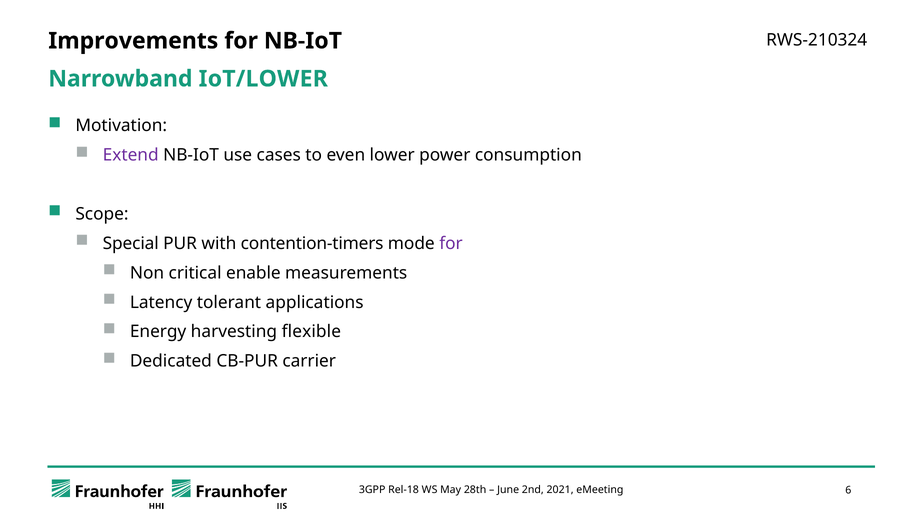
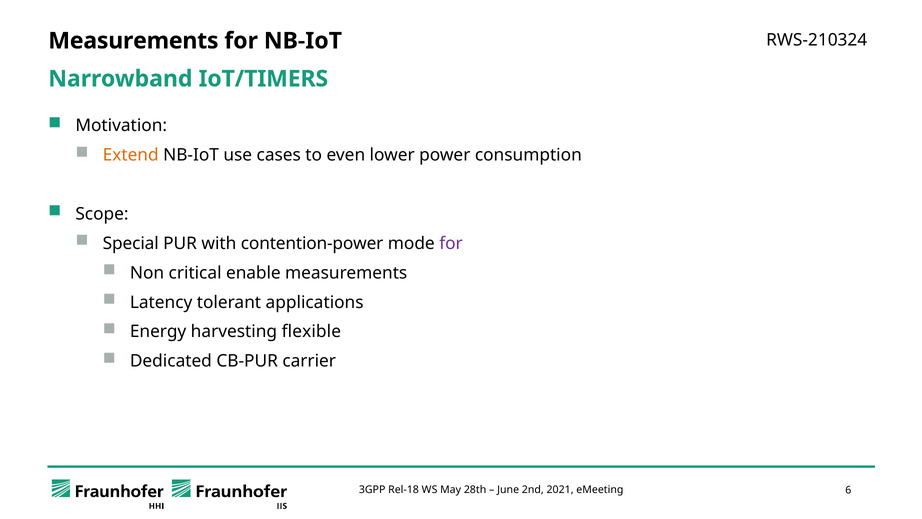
Improvements at (133, 41): Improvements -> Measurements
IoT/LOWER: IoT/LOWER -> IoT/TIMERS
Extend colour: purple -> orange
contention-timers: contention-timers -> contention-power
